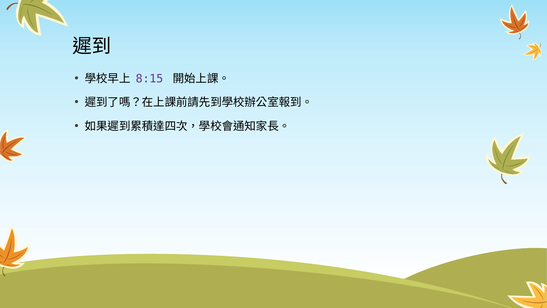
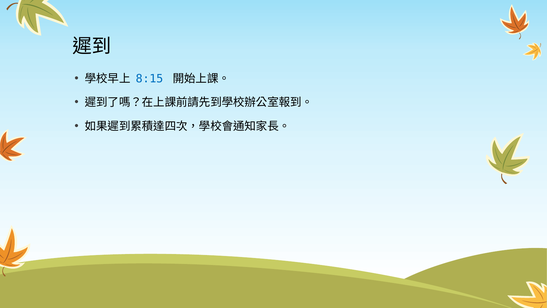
8:15 colour: purple -> blue
